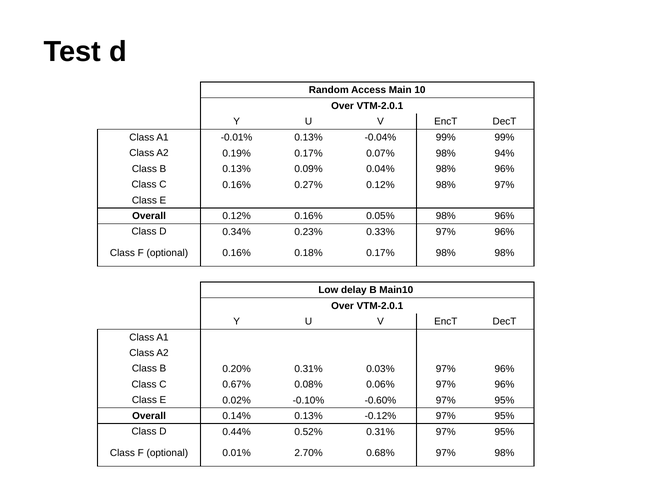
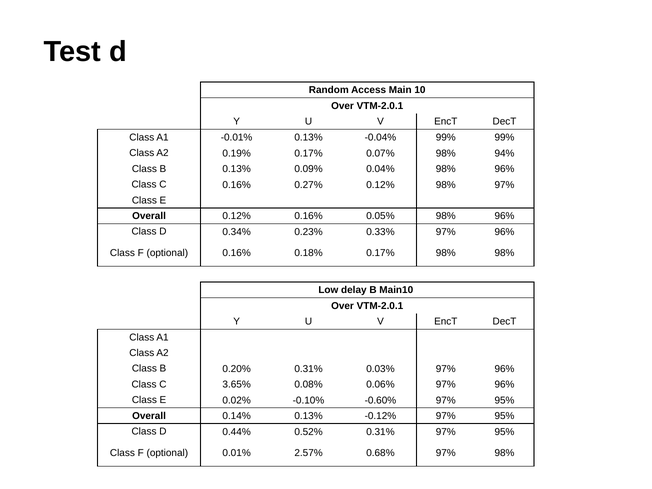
0.67%: 0.67% -> 3.65%
2.70%: 2.70% -> 2.57%
